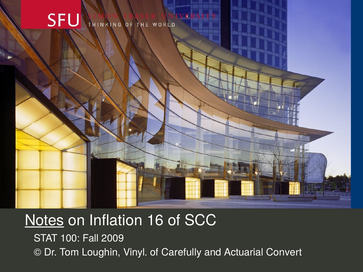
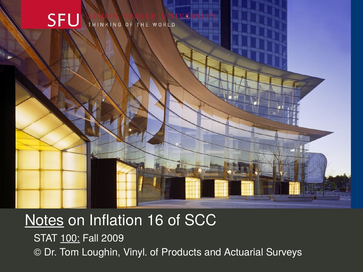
100 underline: none -> present
Carefully: Carefully -> Products
Convert: Convert -> Surveys
